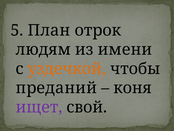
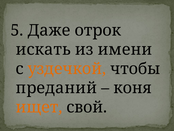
План: План -> Даже
людям: людям -> искать
ищет colour: purple -> orange
